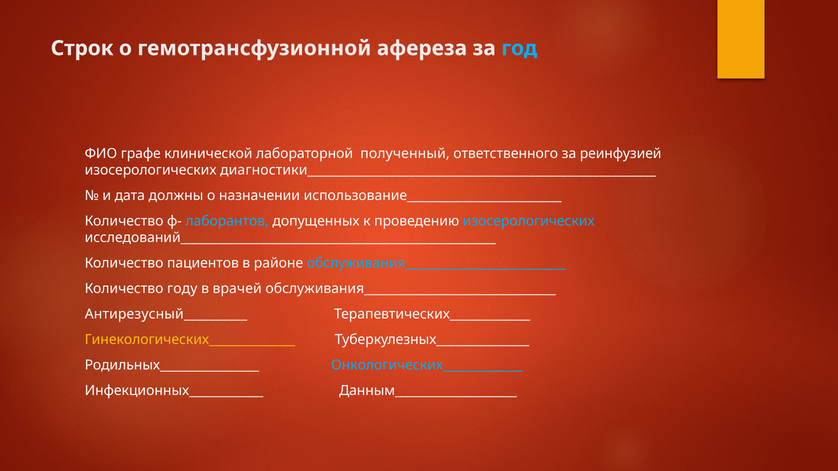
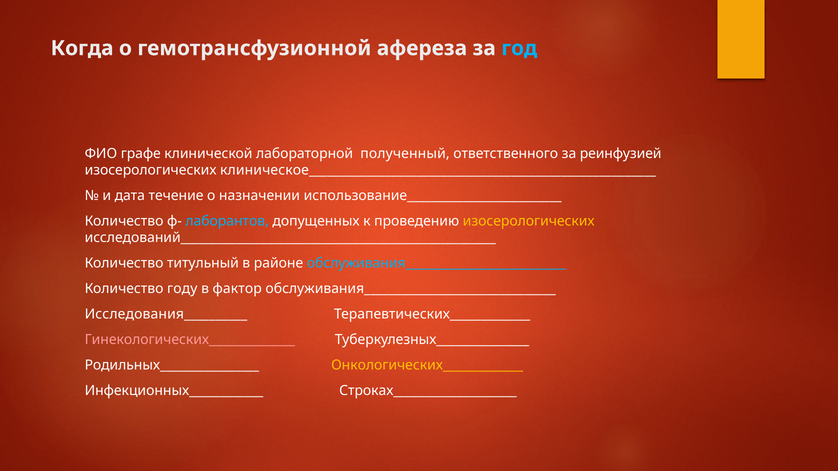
Строк: Строк -> Когда
диагностики_______________________________________________________: диагностики_______________________________________________________ -> клиническое_______________________________________________________
должны: должны -> течение
изосерологических at (529, 221) colour: light blue -> yellow
пациентов: пациентов -> титульный
врачей: врачей -> фактор
Антирезусный__________: Антирезусный__________ -> Исследования__________
Гинекологических______________ colour: yellow -> pink
Онкологических_____________ colour: light blue -> yellow
Данным____________________: Данным____________________ -> Строках____________________
